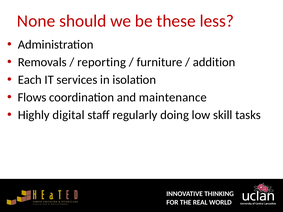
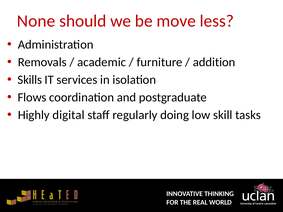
these: these -> move
reporting: reporting -> academic
Each: Each -> Skills
maintenance: maintenance -> postgraduate
